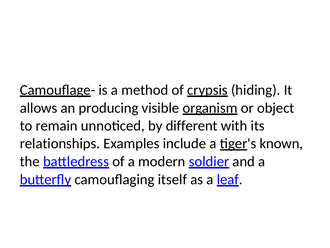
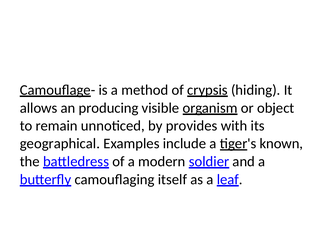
different: different -> provides
relationships: relationships -> geographical
